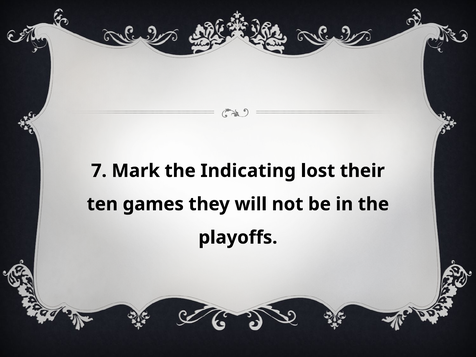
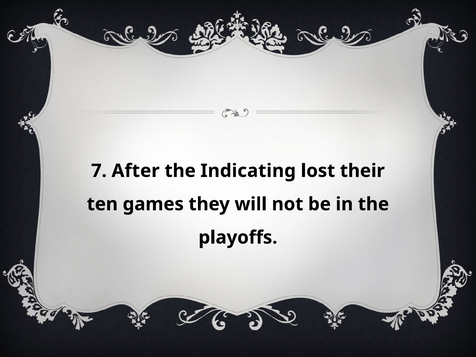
Mark: Mark -> After
